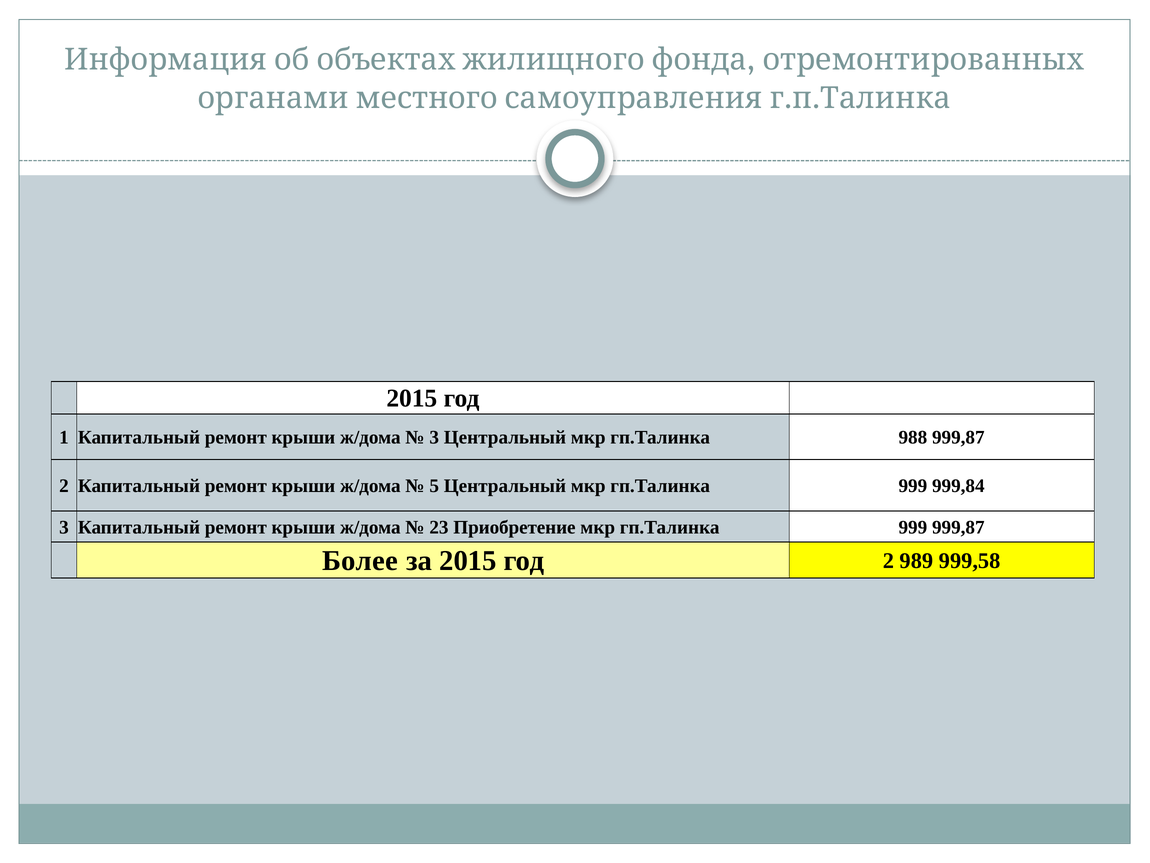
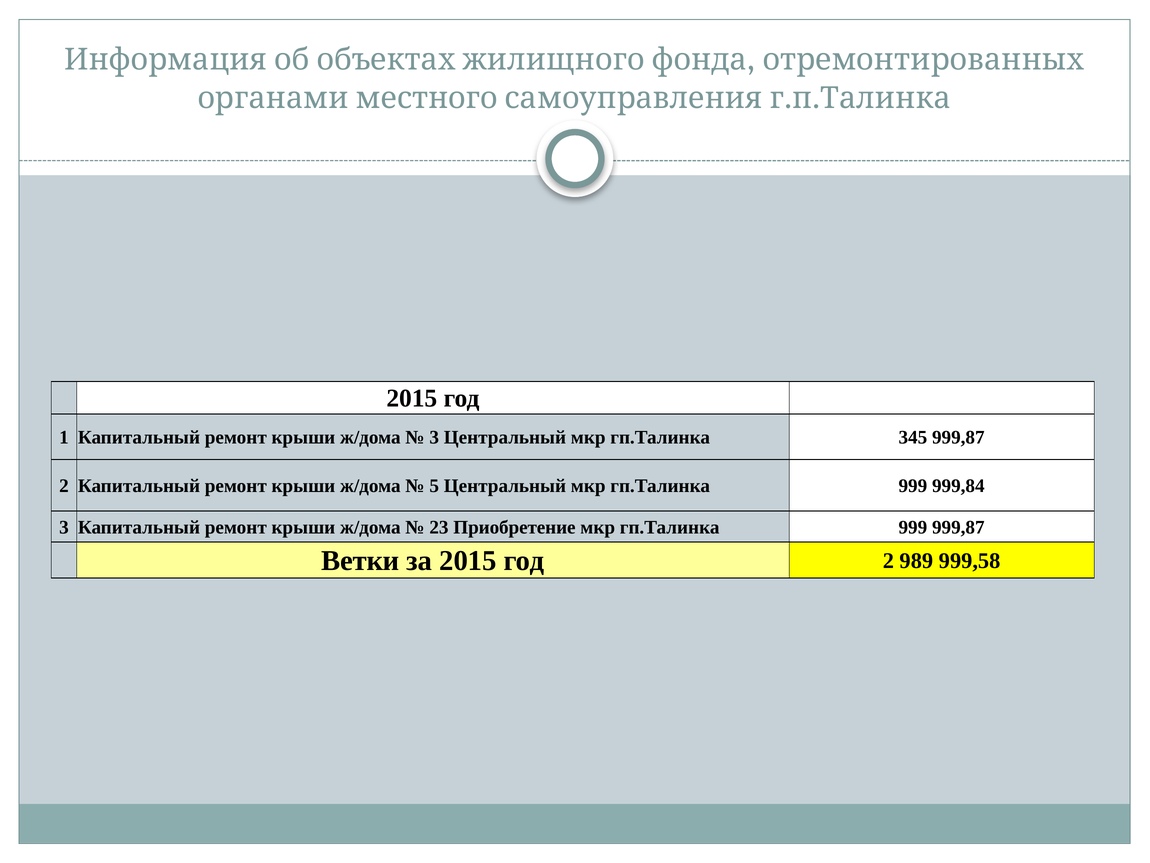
988: 988 -> 345
Более: Более -> Ветки
